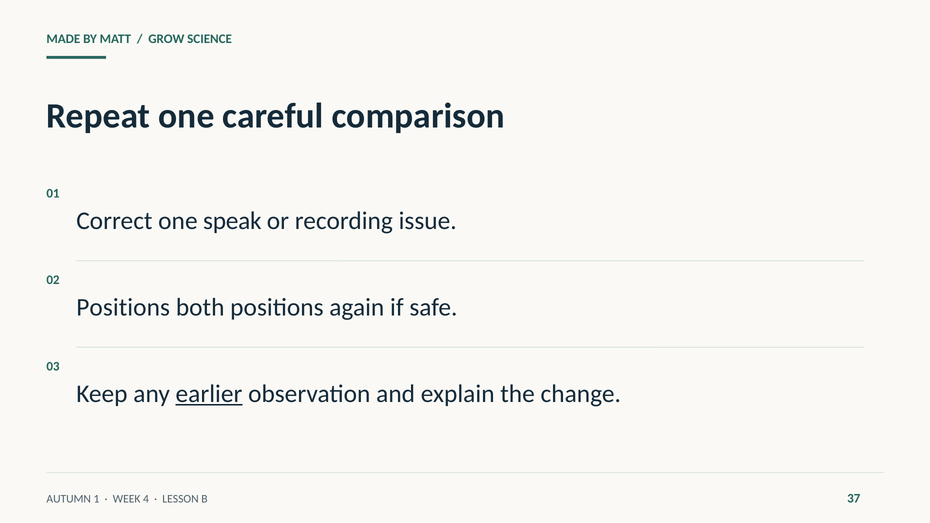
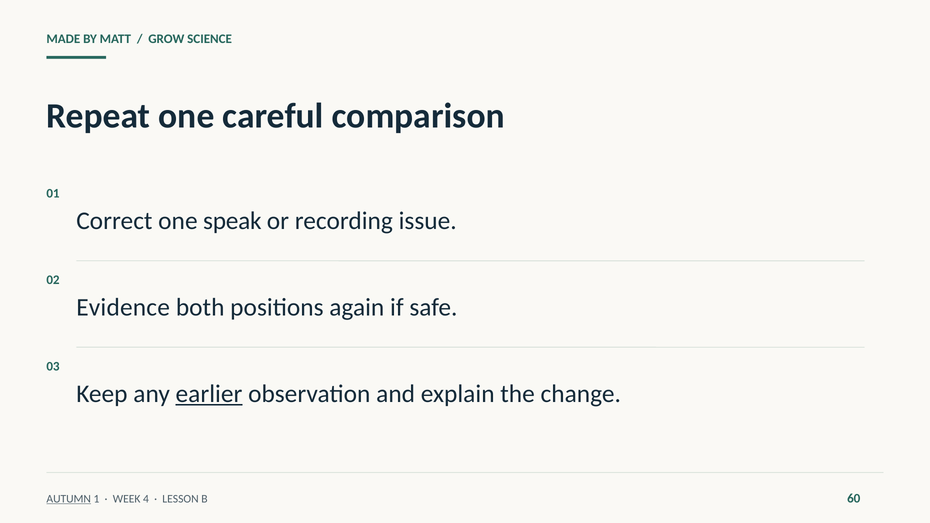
Positions at (123, 307): Positions -> Evidence
AUTUMN underline: none -> present
37: 37 -> 60
